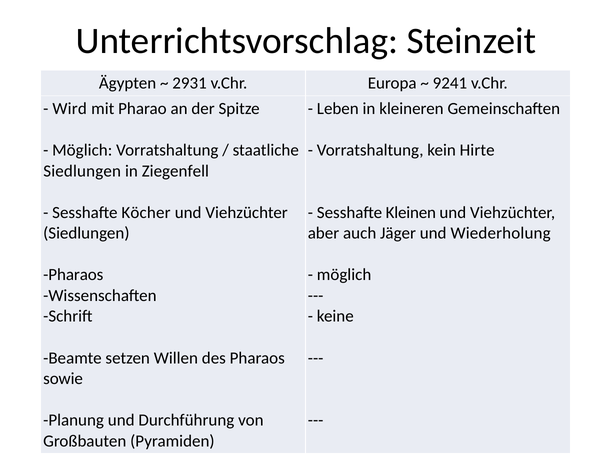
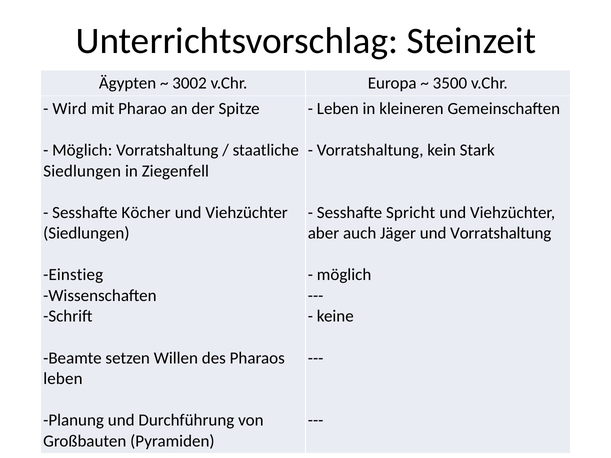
2931: 2931 -> 3002
9241: 9241 -> 3500
Hirte: Hirte -> Stark
Kleinen: Kleinen -> Spricht
und Wiederholung: Wiederholung -> Vorratshaltung
Pharaos at (73, 275): Pharaos -> Einstieg
sowie at (63, 379): sowie -> leben
